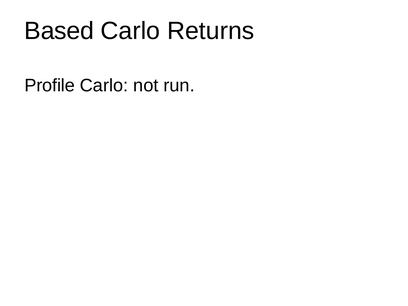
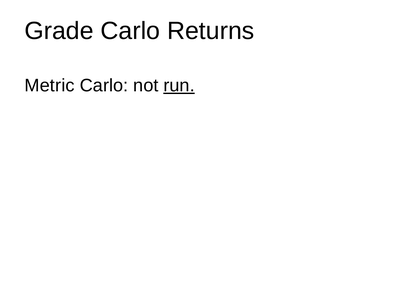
Based: Based -> Grade
Profile: Profile -> Metric
run underline: none -> present
